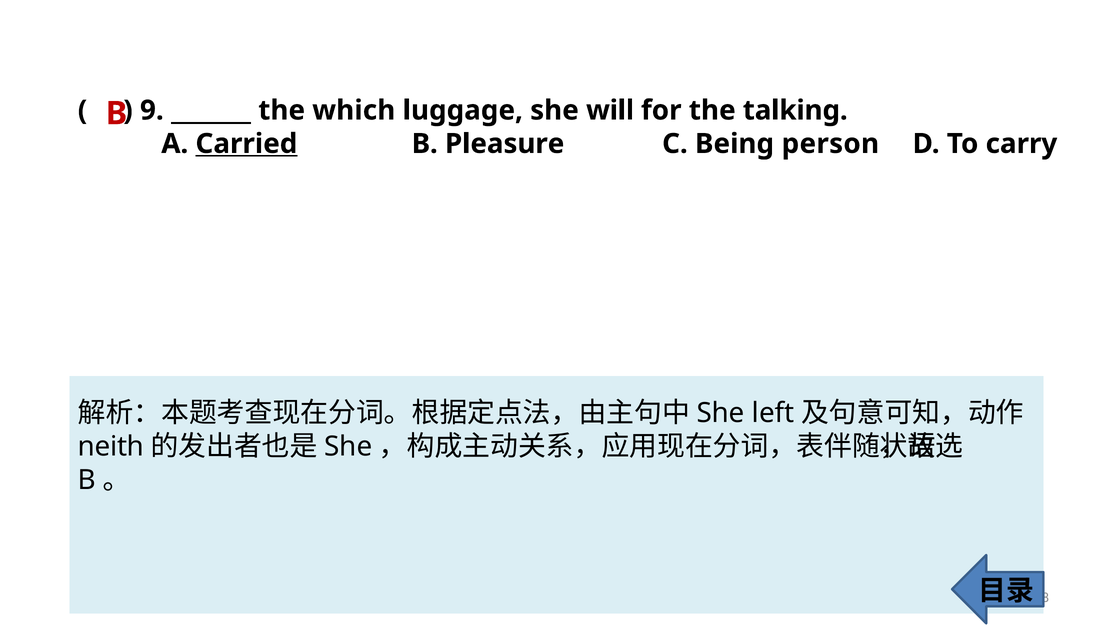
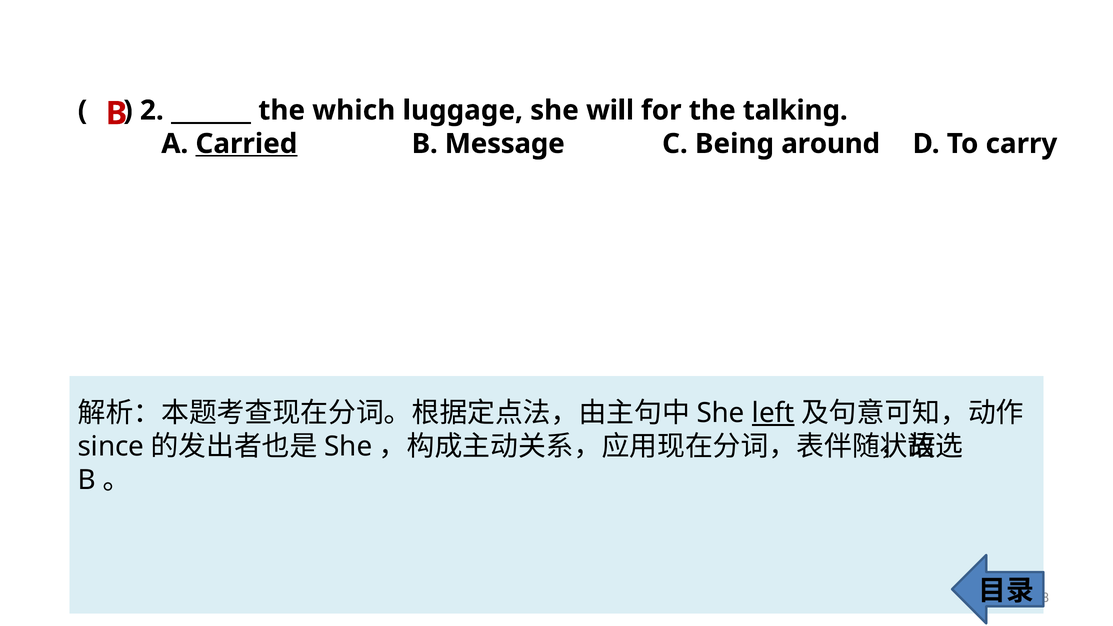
9: 9 -> 2
Pleasure: Pleasure -> Message
person: person -> around
left underline: none -> present
neith: neith -> since
